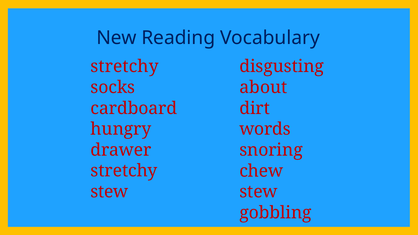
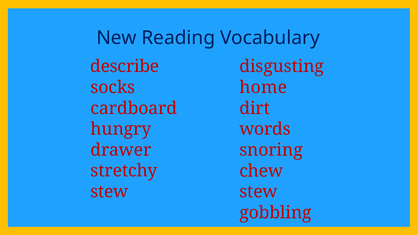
stretchy at (125, 67): stretchy -> describe
about: about -> home
